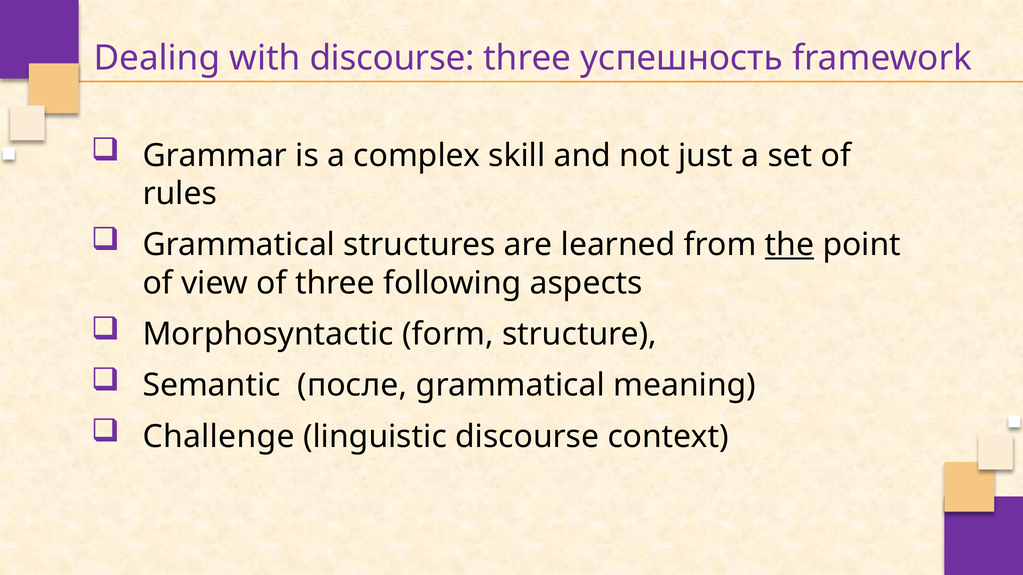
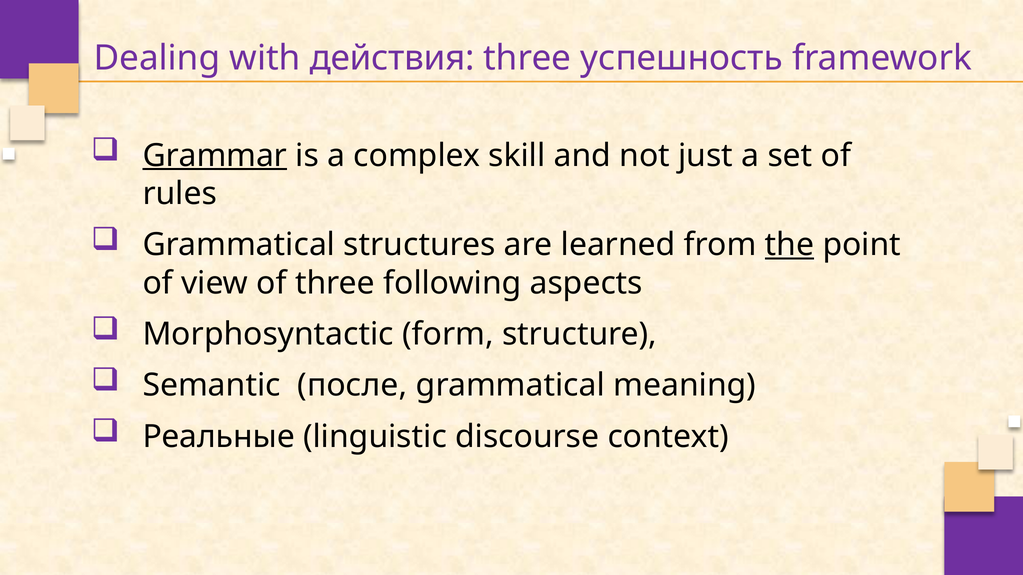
with discourse: discourse -> действия
Grammar underline: none -> present
Challenge: Challenge -> Реальные
